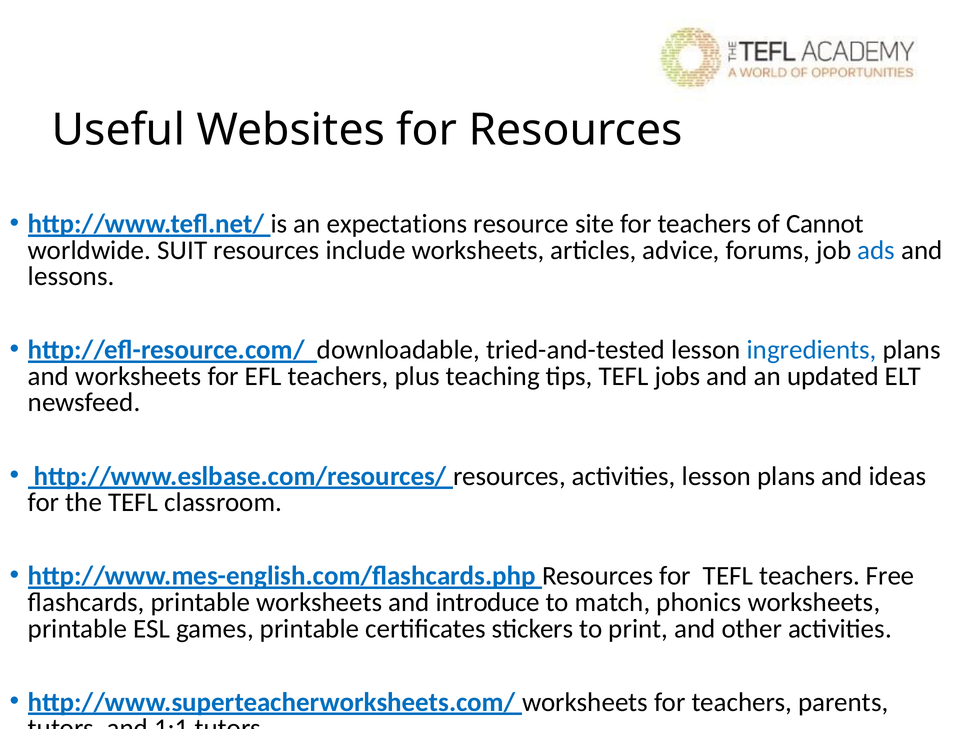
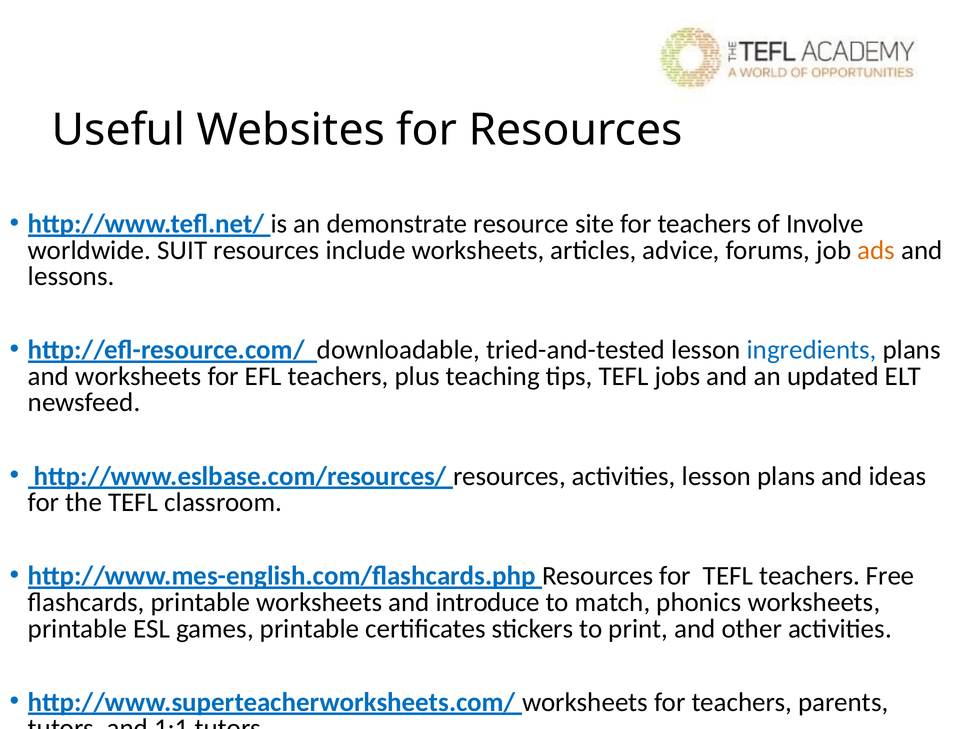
expectations: expectations -> demonstrate
Cannot: Cannot -> Involve
ads colour: blue -> orange
